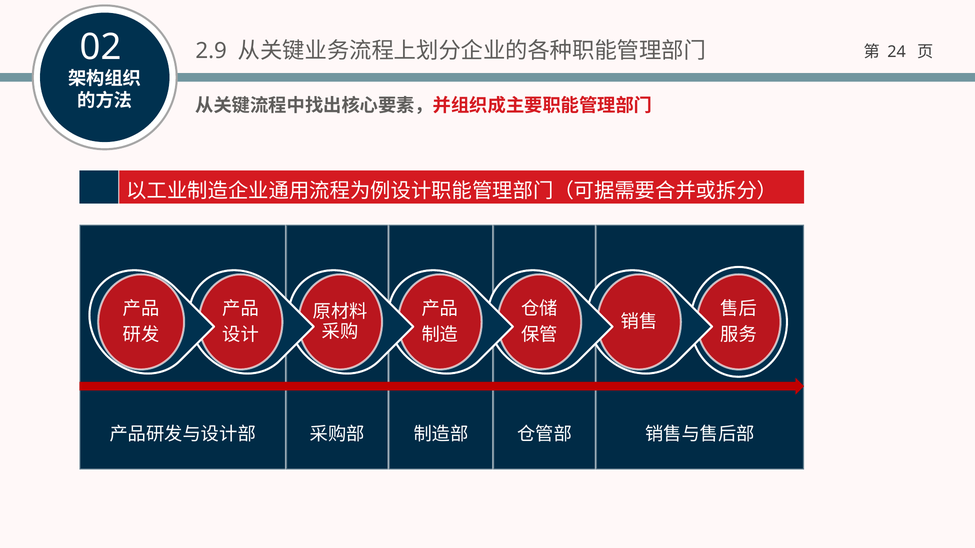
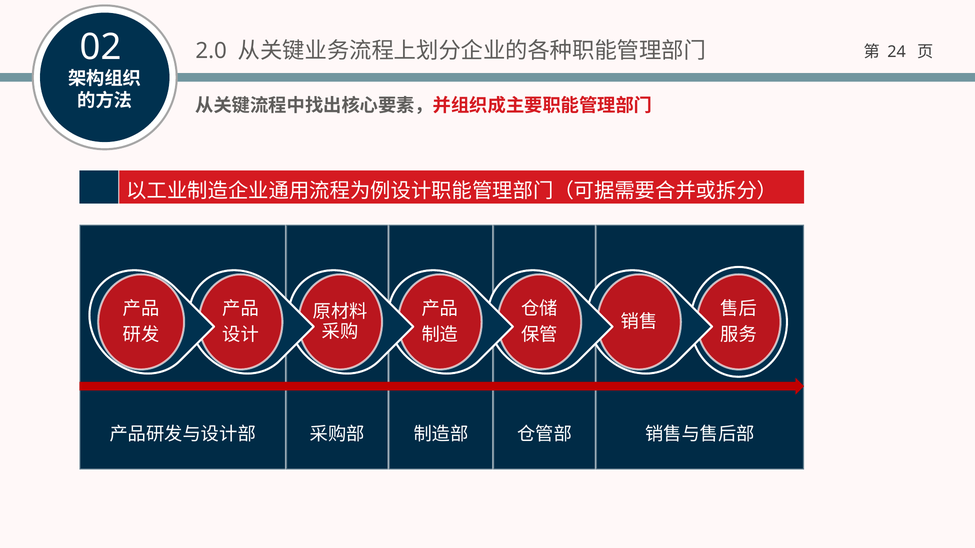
2.9: 2.9 -> 2.0
